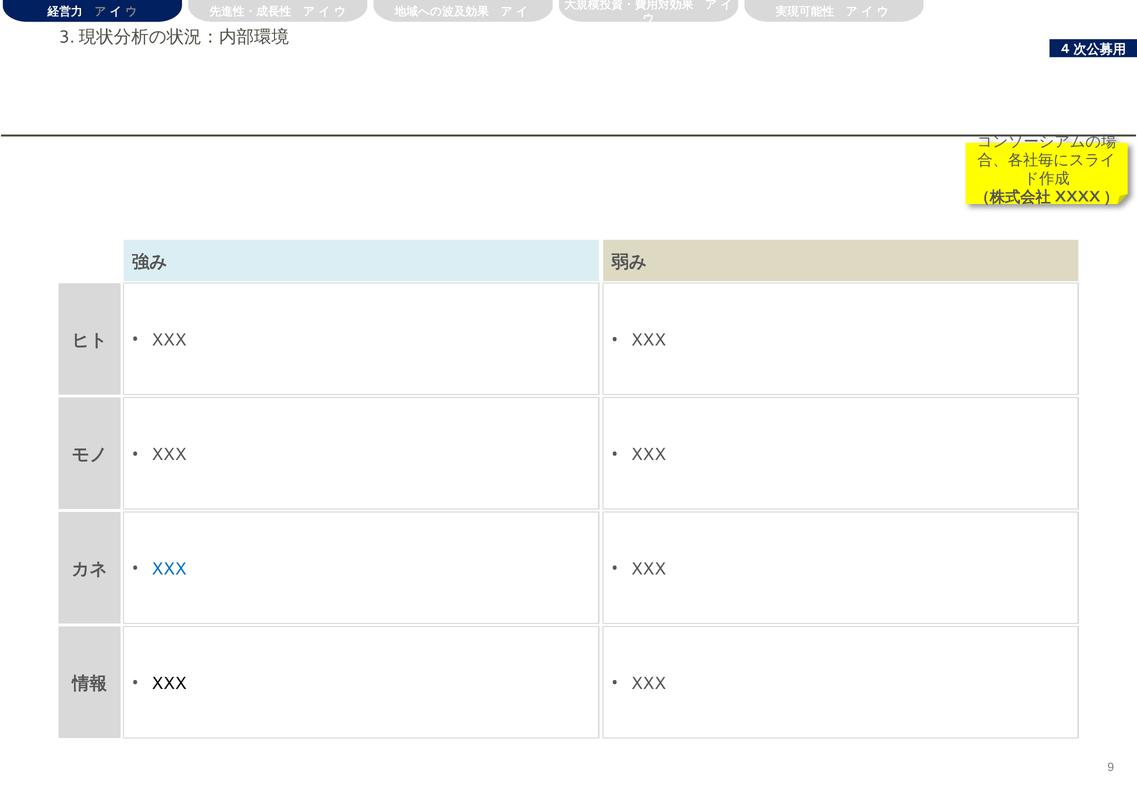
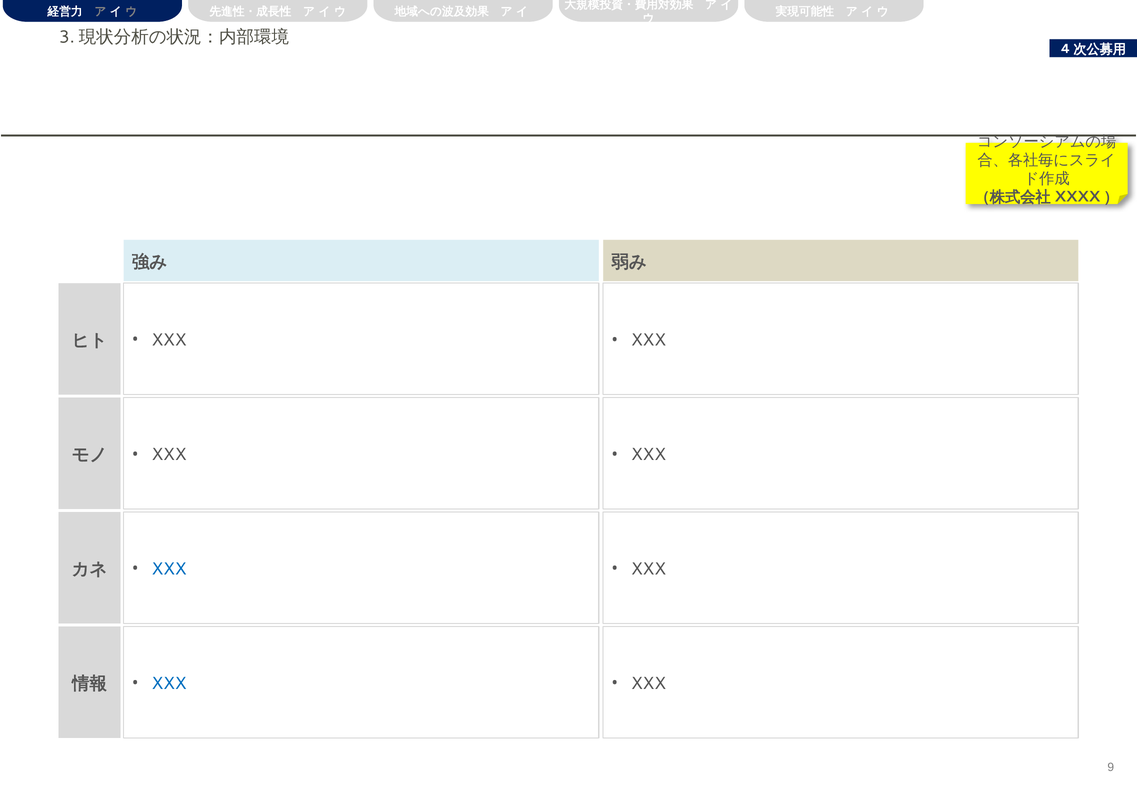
XXX at (169, 683) colour: black -> blue
